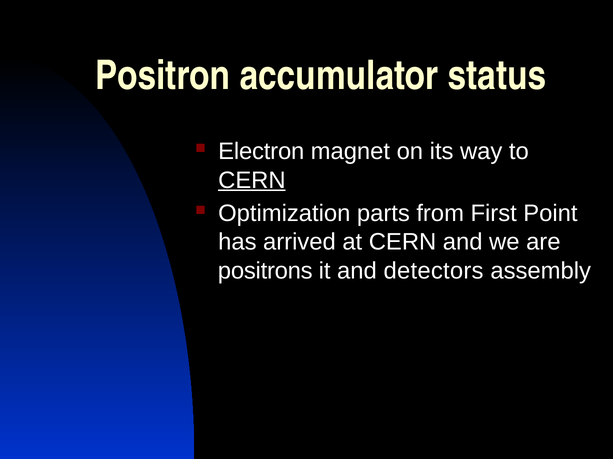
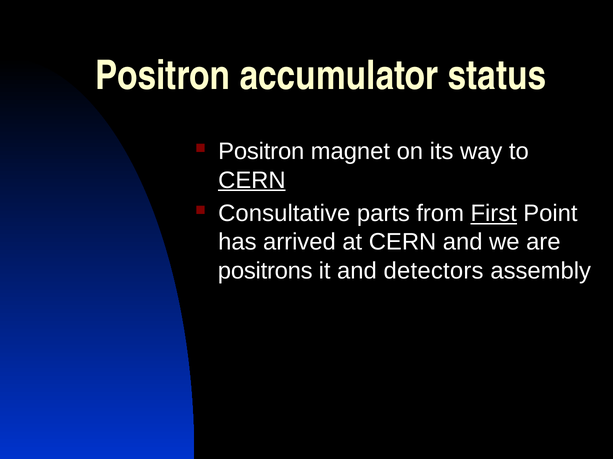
Electron at (261, 152): Electron -> Positron
Optimization: Optimization -> Consultative
First underline: none -> present
